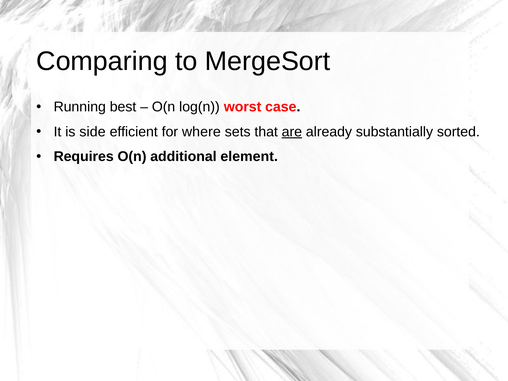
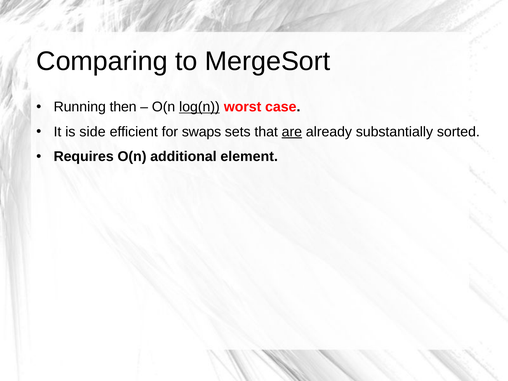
best: best -> then
log(n underline: none -> present
where: where -> swaps
